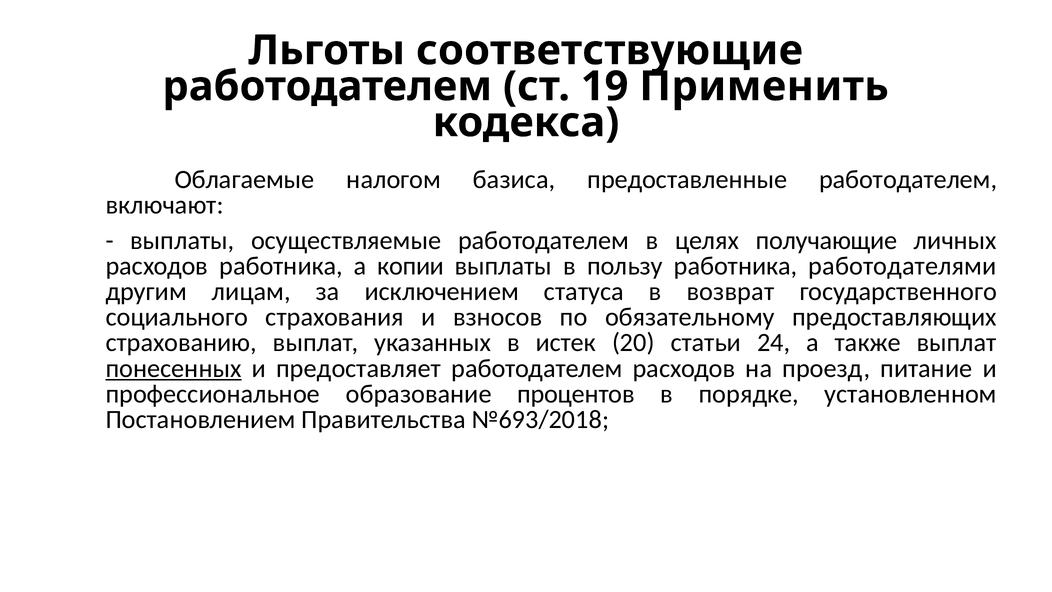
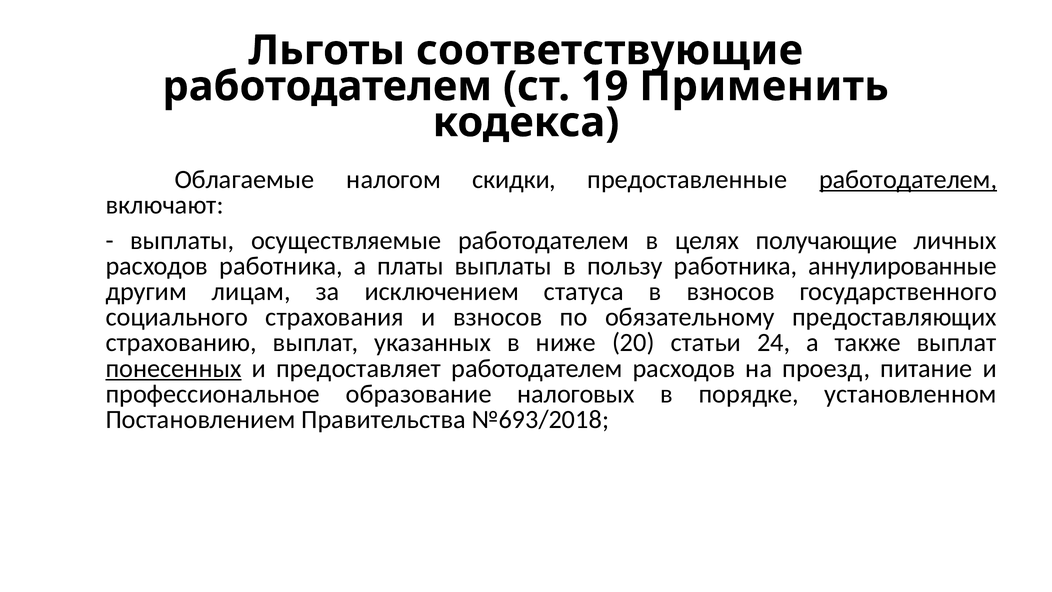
базиса: базиса -> скидки
работодателем at (908, 179) underline: none -> present
копии: копии -> платы
работодателями: работодателями -> аннулированные
в возврат: возврат -> взносов
истек: истек -> ниже
процентов: процентов -> налоговых
